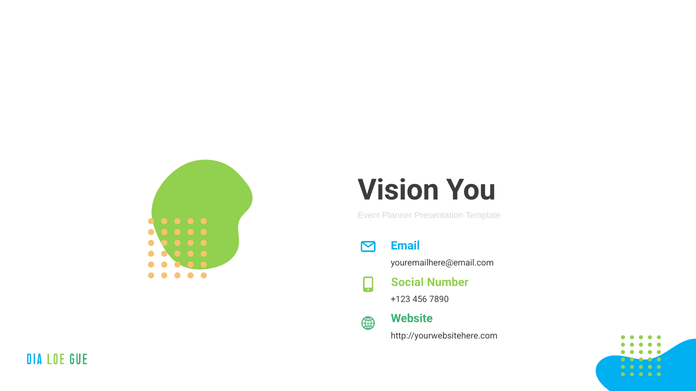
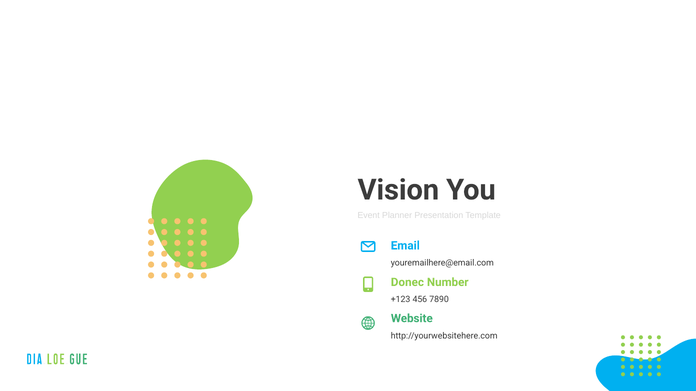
Social: Social -> Donec
